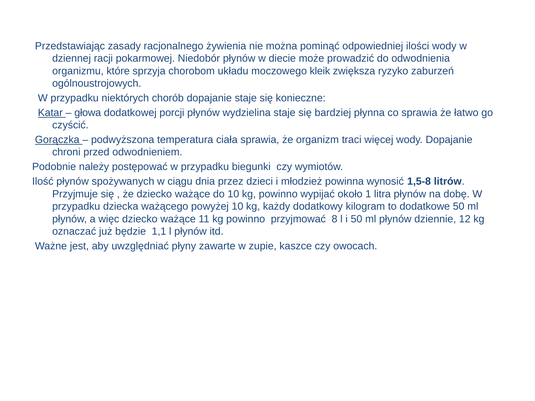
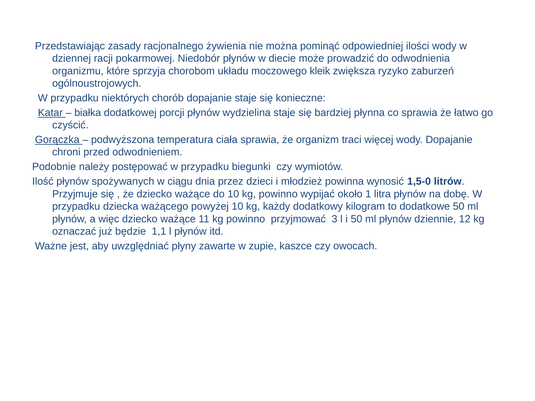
głowa: głowa -> białka
1,5-8: 1,5-8 -> 1,5-0
8: 8 -> 3
